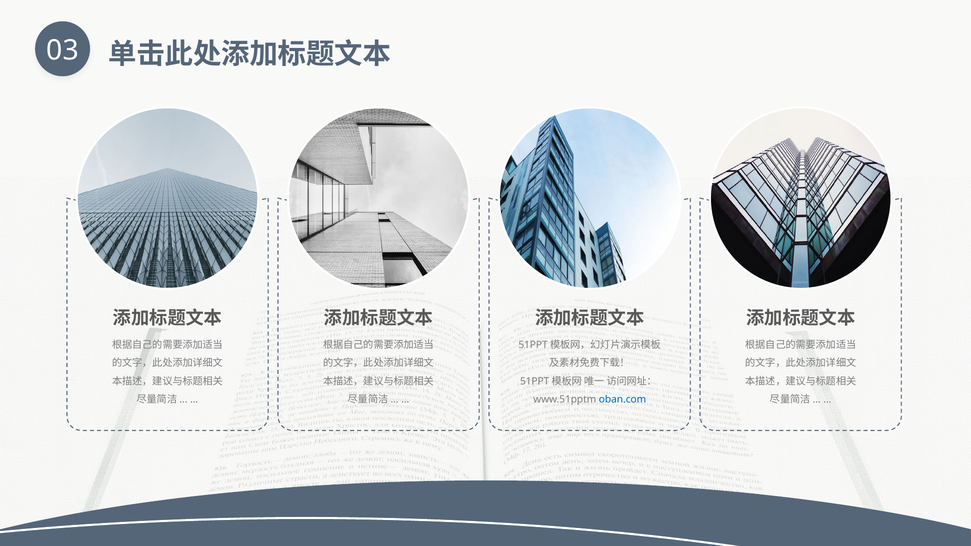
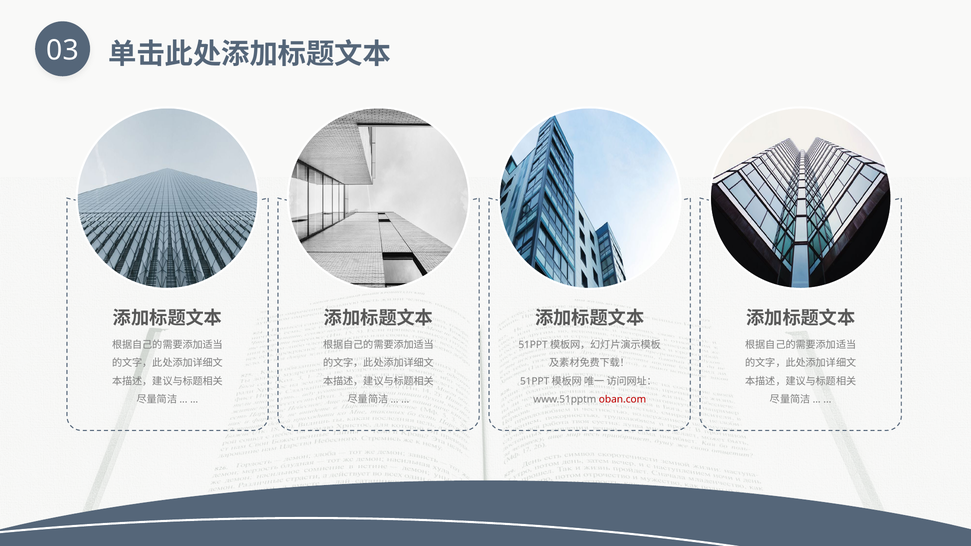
oban.com colour: blue -> red
